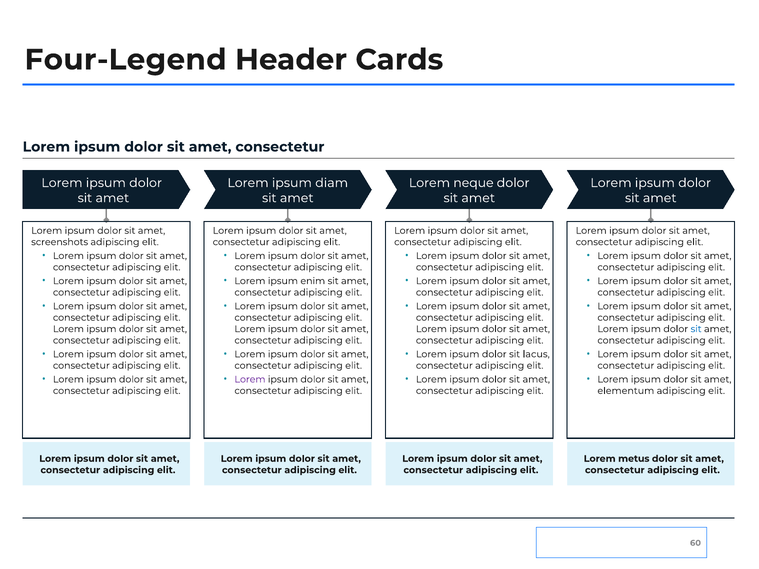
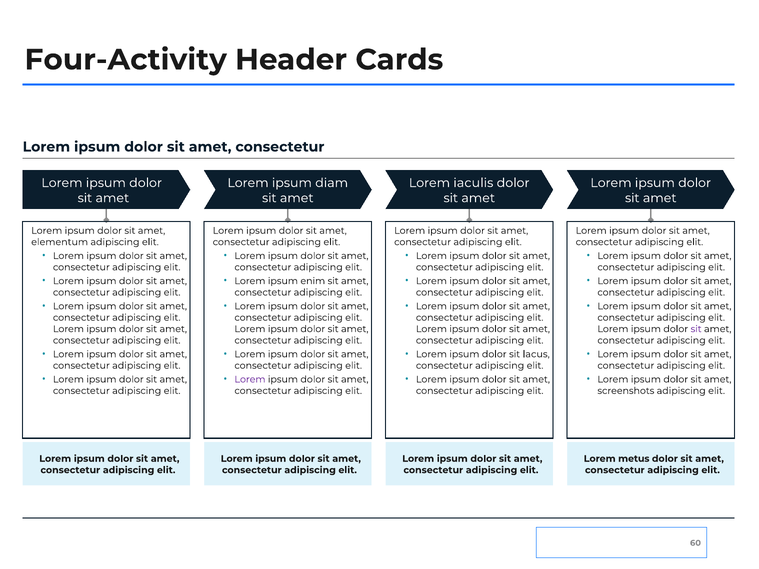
Four-Legend: Four-Legend -> Four-Activity
neque: neque -> iaculis
screenshots: screenshots -> elementum
sit at (696, 329) colour: blue -> purple
elementum: elementum -> screenshots
